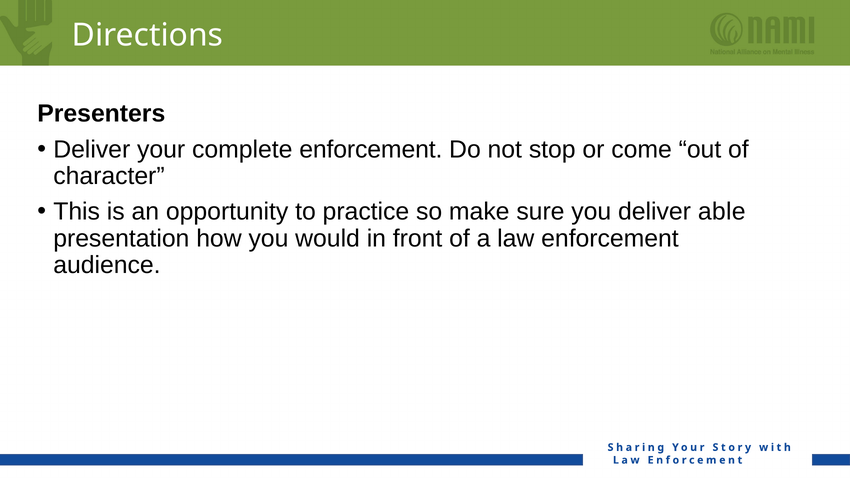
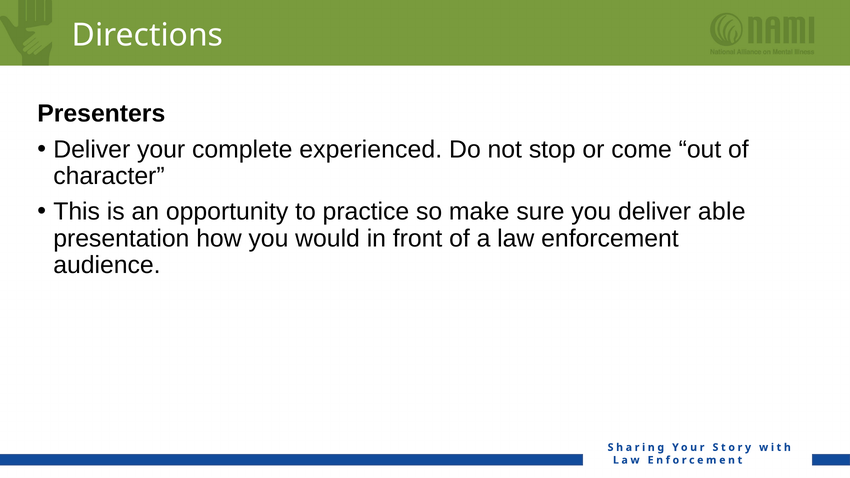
complete enforcement: enforcement -> experienced
